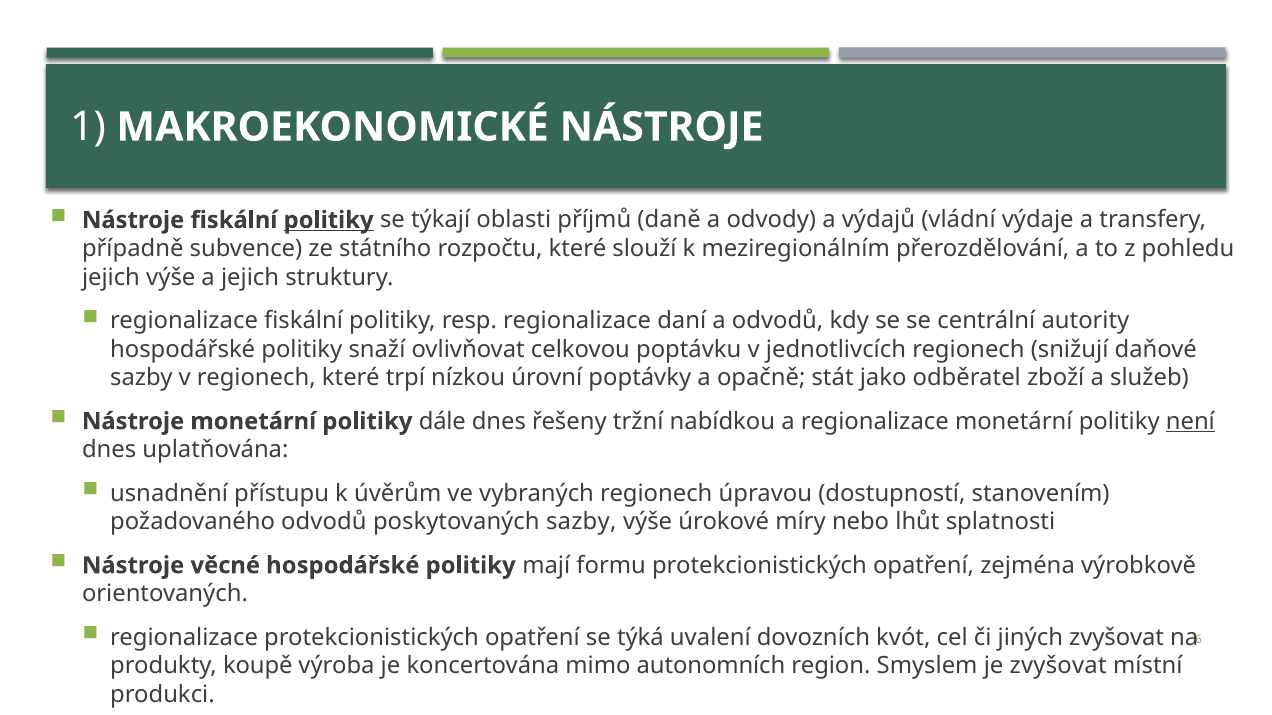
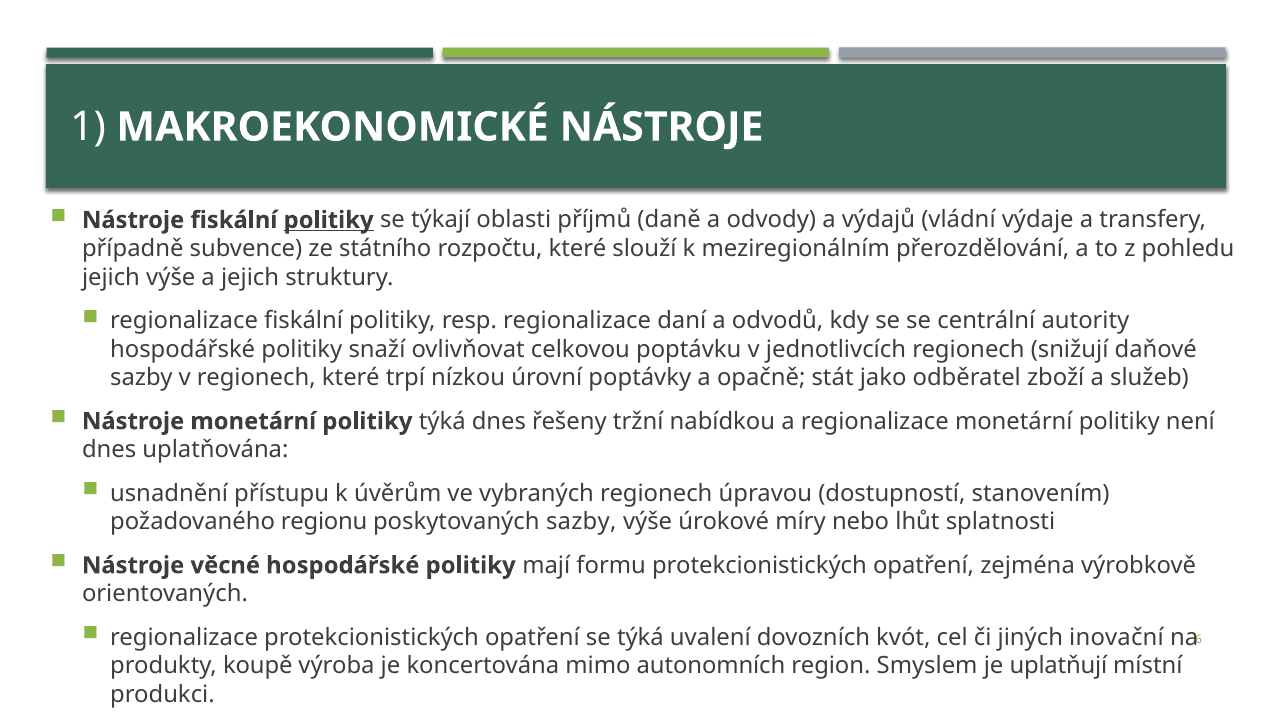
politiky dále: dále -> týká
není underline: present -> none
požadovaného odvodů: odvodů -> regionu
jiných zvyšovat: zvyšovat -> inovační
je zvyšovat: zvyšovat -> uplatňují
